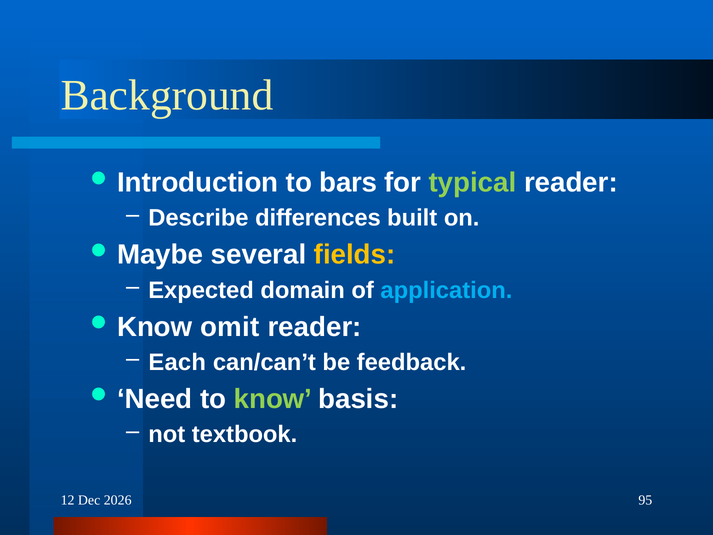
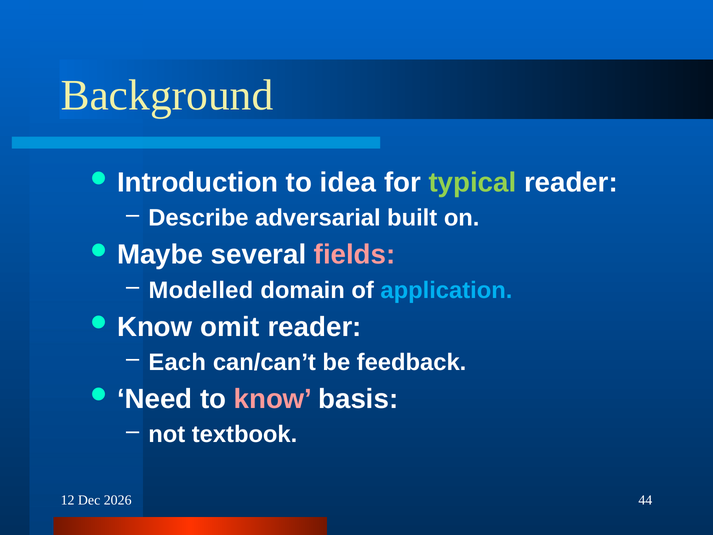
bars: bars -> idea
differences: differences -> adversarial
fields colour: yellow -> pink
Expected: Expected -> Modelled
know colour: light green -> pink
95: 95 -> 44
